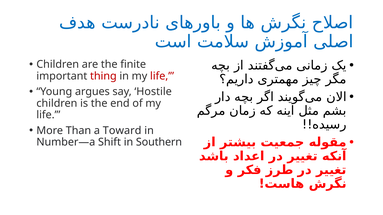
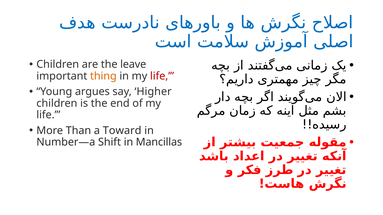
finite: finite -> leave
thing colour: red -> orange
Hostile: Hostile -> Higher
Southern: Southern -> Mancillas
